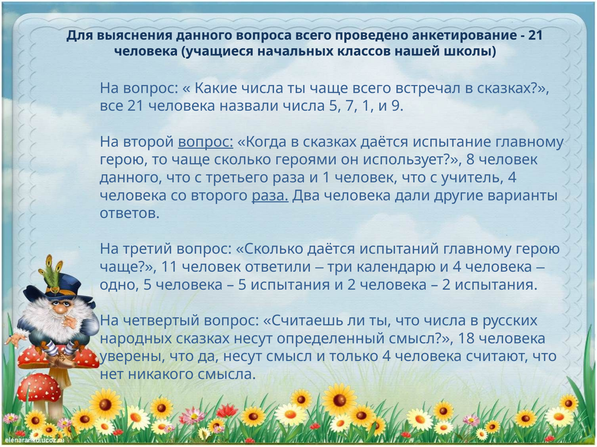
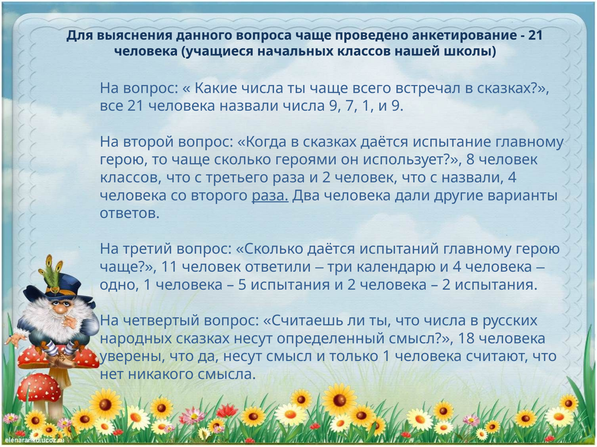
вопроса всего: всего -> чаще
числа 5: 5 -> 9
вопрос at (206, 142) underline: present -> none
данного at (131, 178): данного -> классов
раза и 1: 1 -> 2
с учитель: учитель -> назвали
одно 5: 5 -> 1
только 4: 4 -> 1
